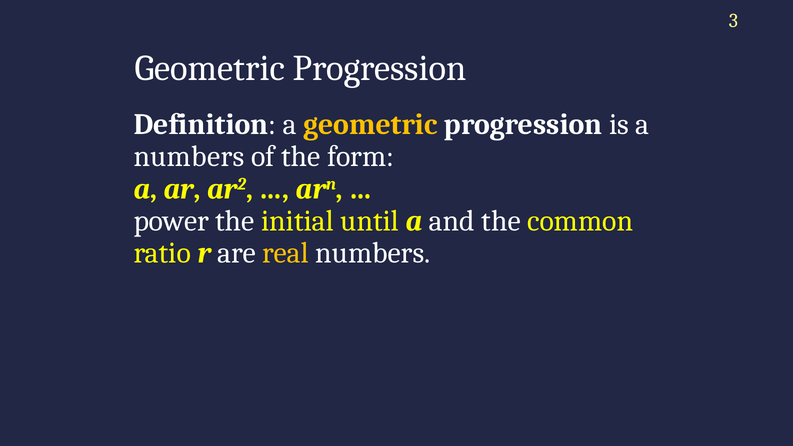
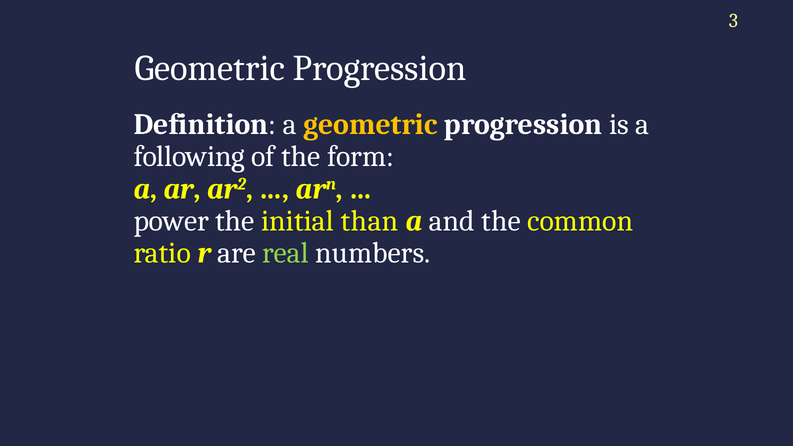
numbers at (189, 157): numbers -> following
until: until -> than
real colour: yellow -> light green
